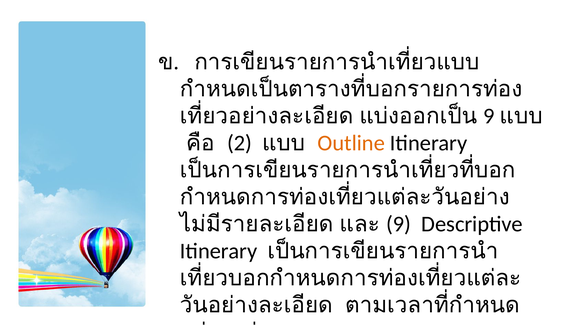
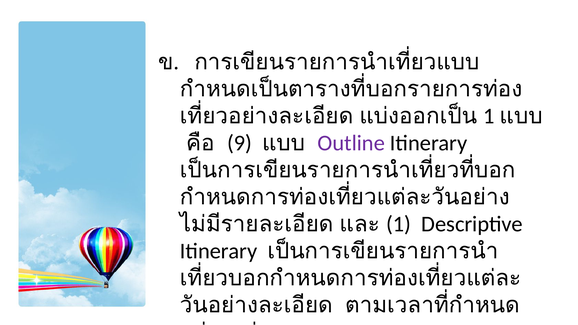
9 at (489, 116): 9 -> 1
2: 2 -> 9
Outline colour: orange -> purple
9 at (399, 224): 9 -> 1
